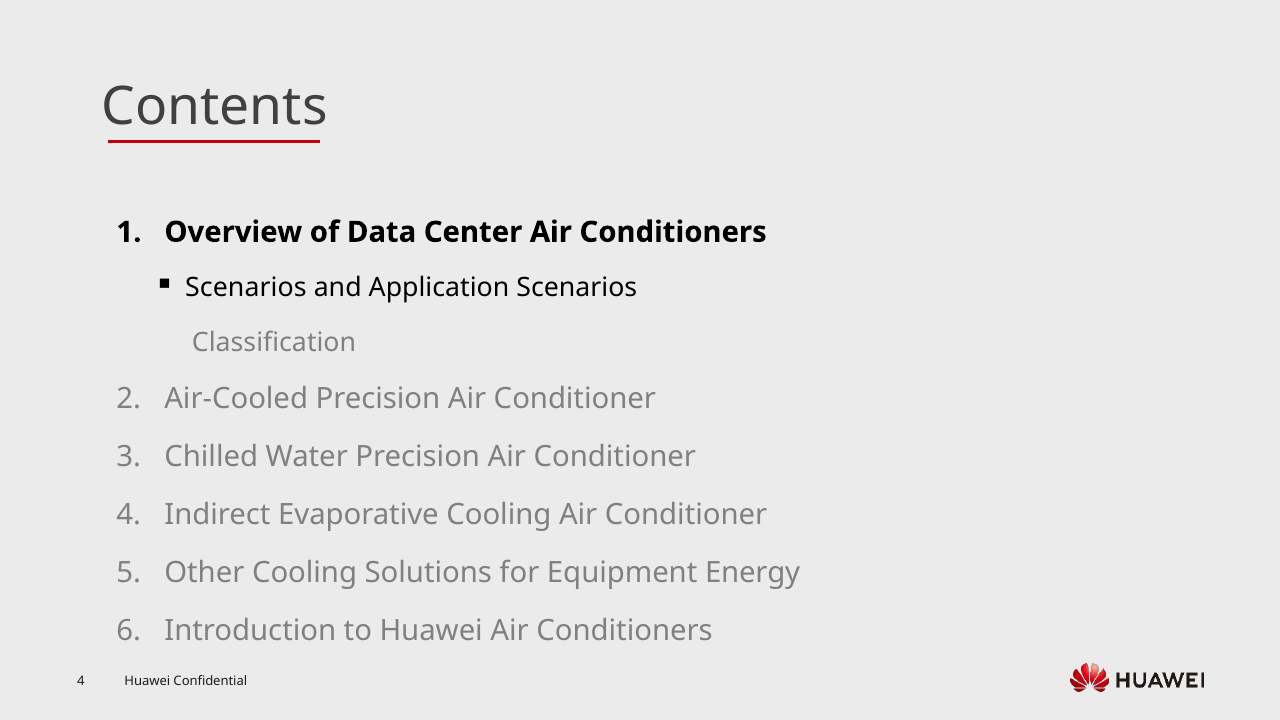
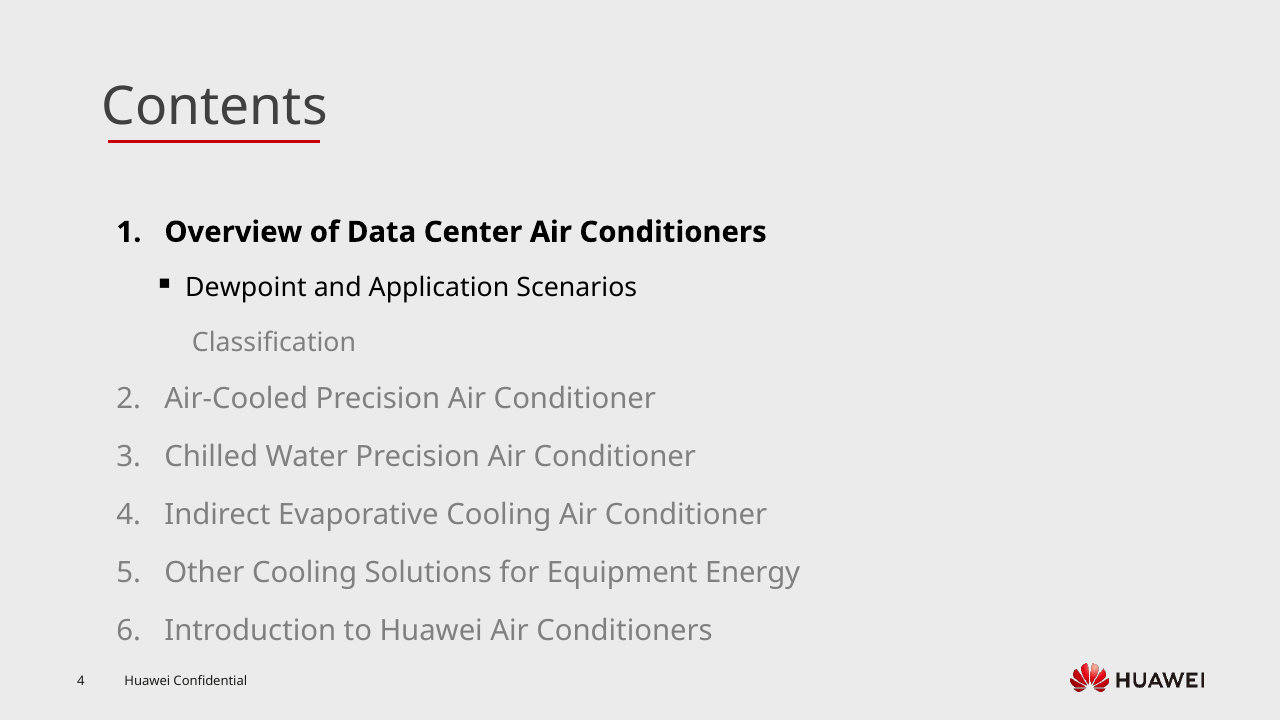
Scenarios at (246, 288): Scenarios -> Dewpoint
